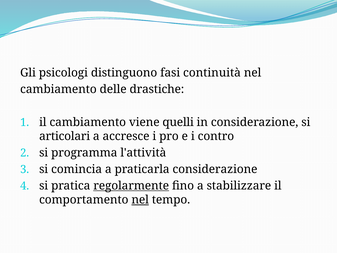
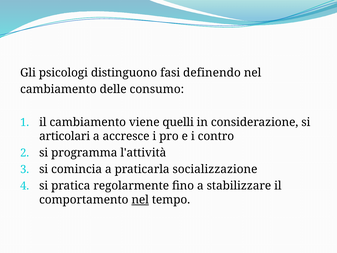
continuità: continuità -> definendo
drastiche: drastiche -> consumo
praticarla considerazione: considerazione -> socializzazione
regolarmente underline: present -> none
